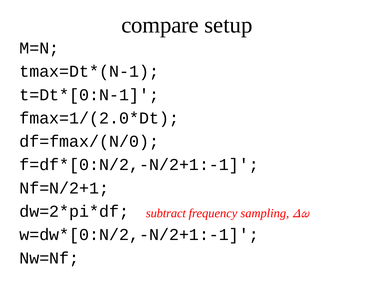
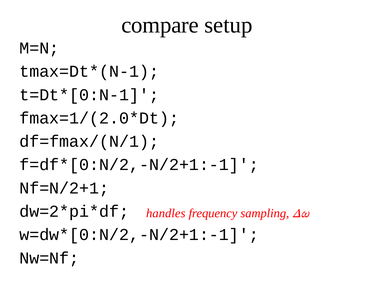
df=fmax/(N/0: df=fmax/(N/0 -> df=fmax/(N/1
subtract: subtract -> handles
